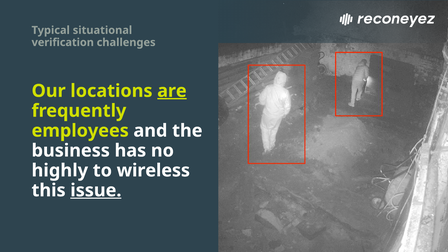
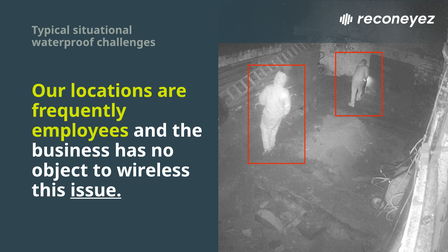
verification: verification -> waterproof
are underline: present -> none
highly: highly -> object
